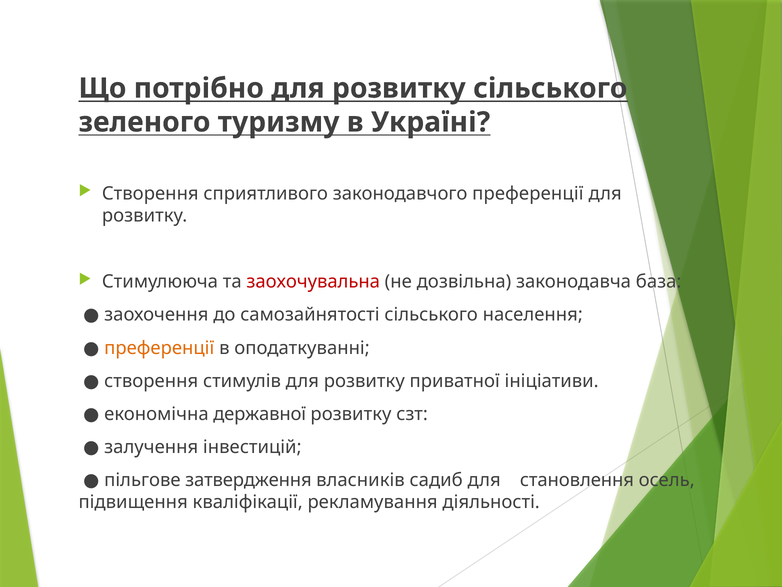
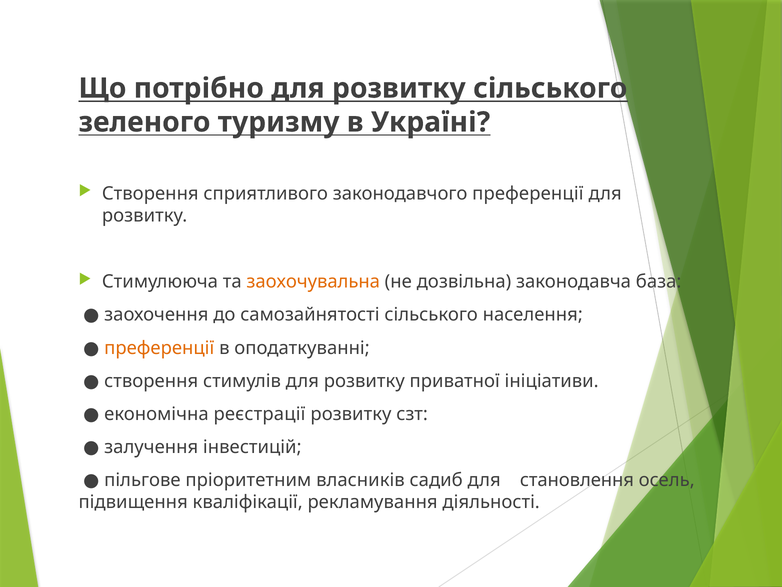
заохочувальна colour: red -> orange
державної: державної -> реєстрації
затвердження: затвердження -> пріоритетним
